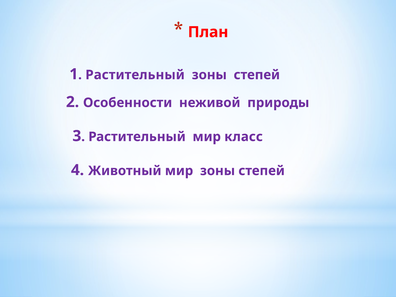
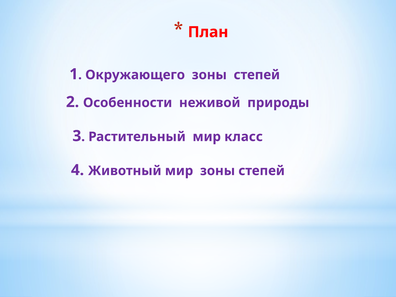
1 Растительный: Растительный -> Окружающего
